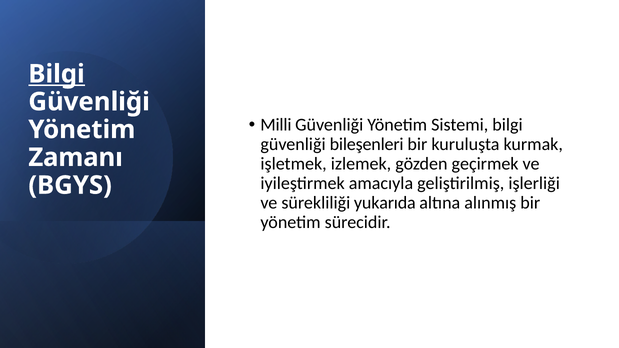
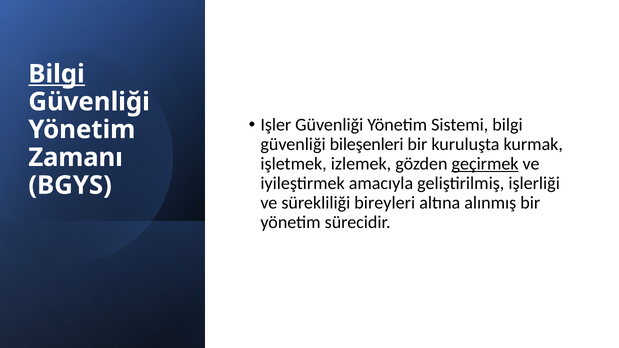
Milli: Milli -> Işler
geçirmek underline: none -> present
yukarıda: yukarıda -> bireyleri
